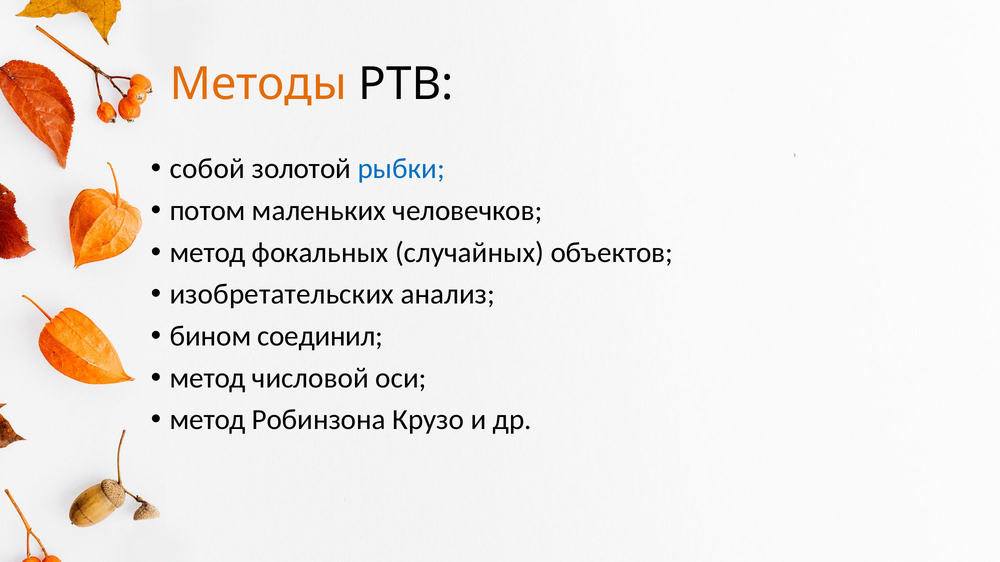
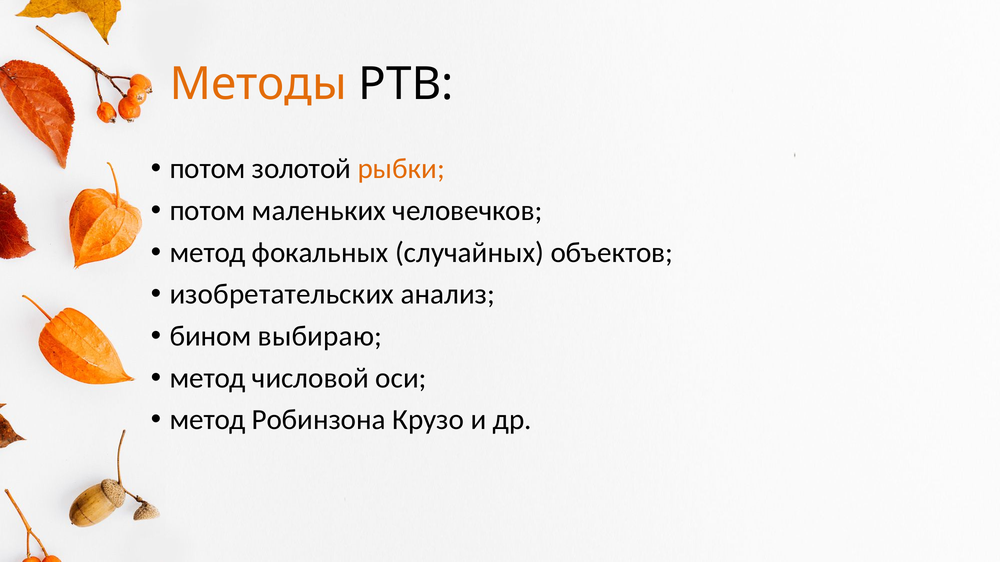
собой at (207, 169): собой -> потом
рыбки colour: blue -> orange
соединил: соединил -> выбираю
